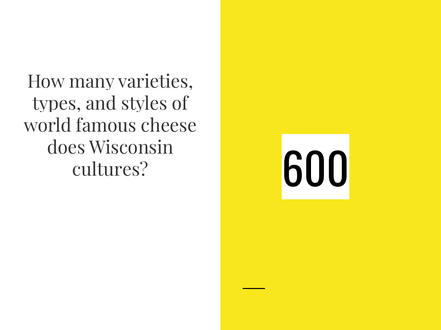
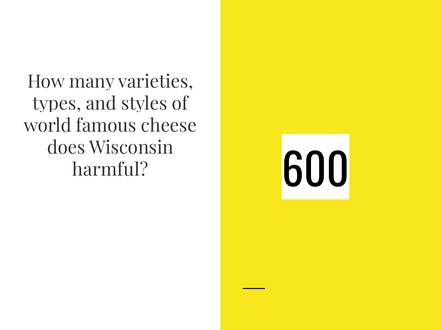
cultures: cultures -> harmful
